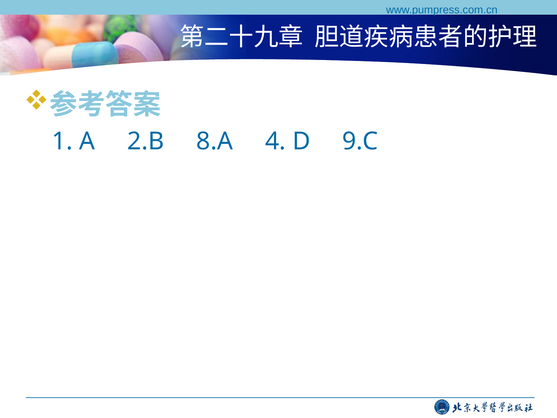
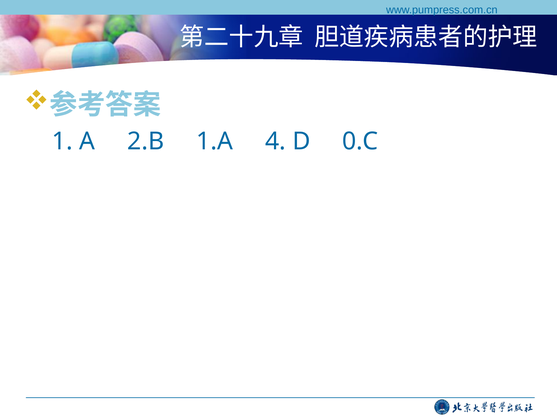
8.A: 8.A -> 1.A
9.C: 9.C -> 0.C
